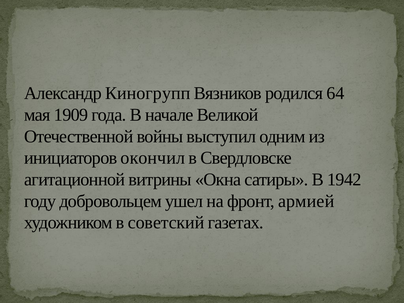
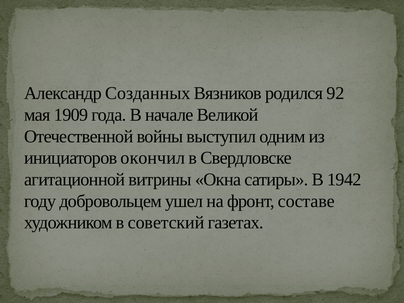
Киногрупп: Киногрупп -> Созданных
64: 64 -> 92
армией: армией -> составе
